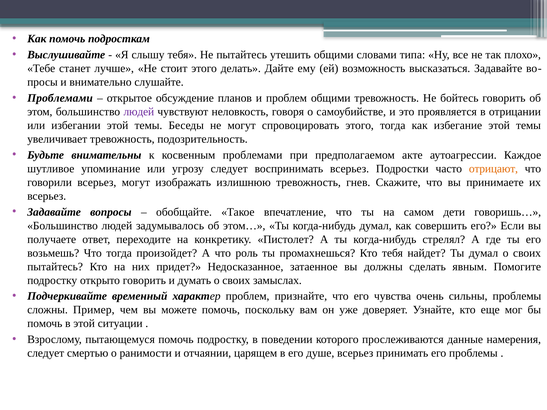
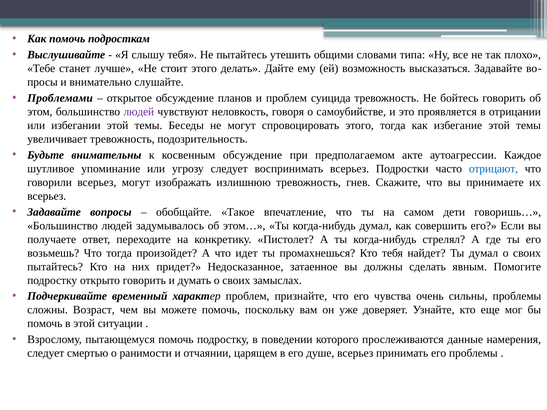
проблем общими: общими -> суицида
косвенным проблемами: проблемами -> обсуждение
отрицают colour: orange -> blue
роль: роль -> идет
Пример: Пример -> Возраст
